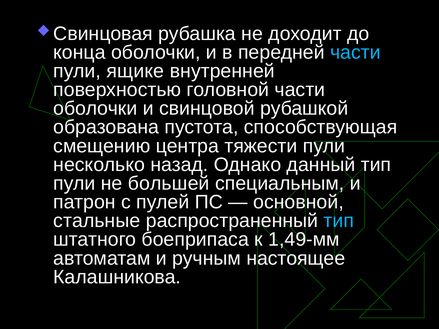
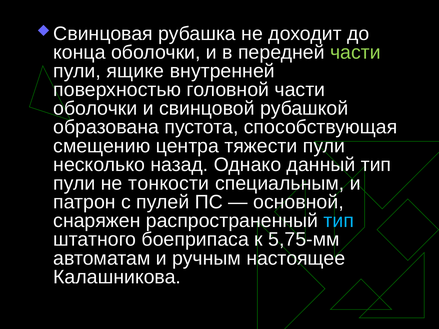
части at (355, 52) colour: light blue -> light green
большей: большей -> тонкости
стальные: стальные -> снаряжен
1,49-мм: 1,49-мм -> 5,75-мм
